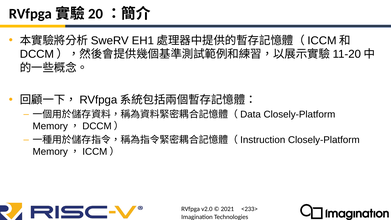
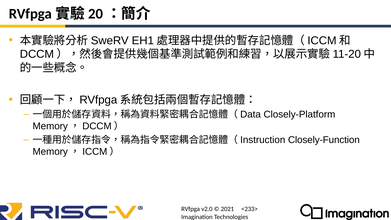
Closely-Platform at (324, 140): Closely-Platform -> Closely-Function
